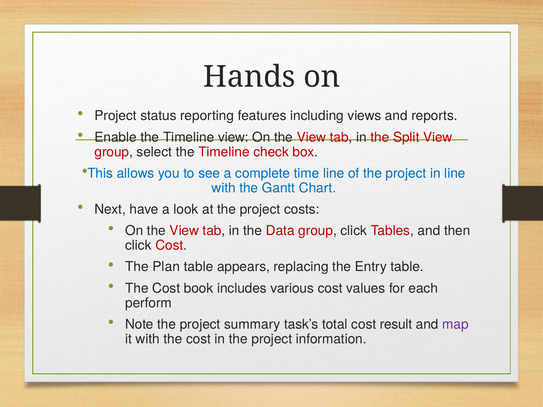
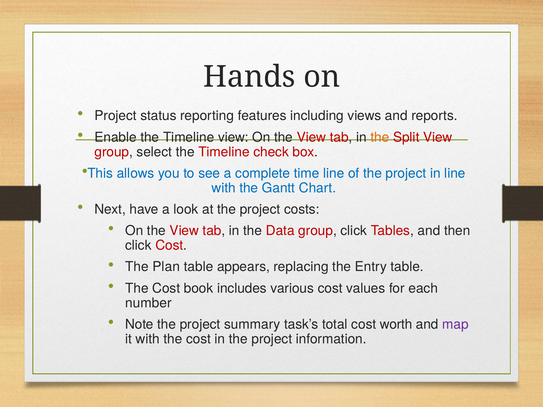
the at (380, 137) colour: red -> orange
perform: perform -> number
result: result -> worth
